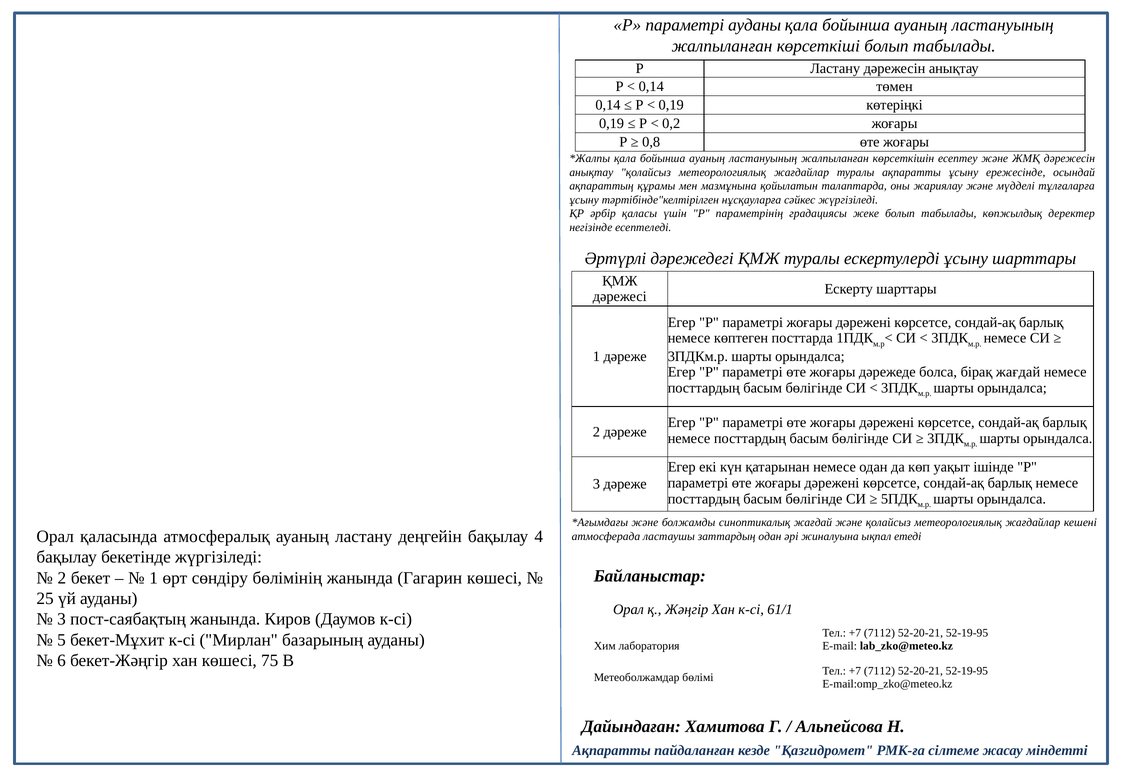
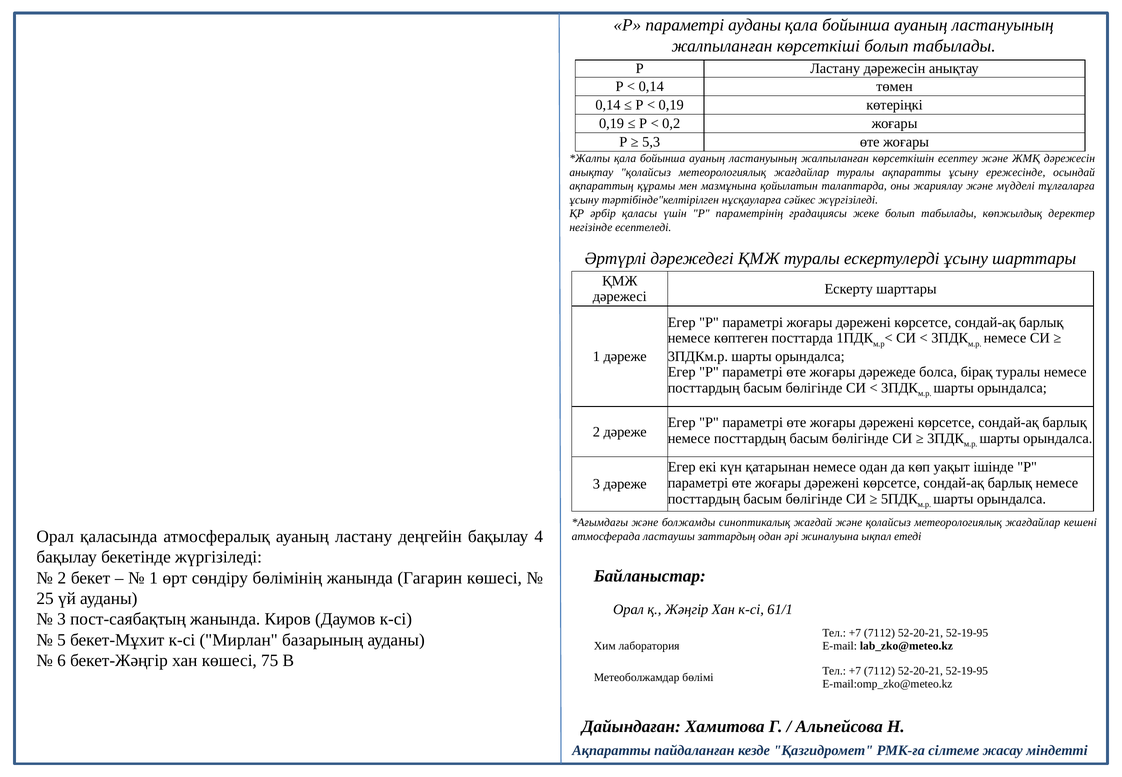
0,8: 0,8 -> 5,3
бірақ жағдай: жағдай -> туралы
